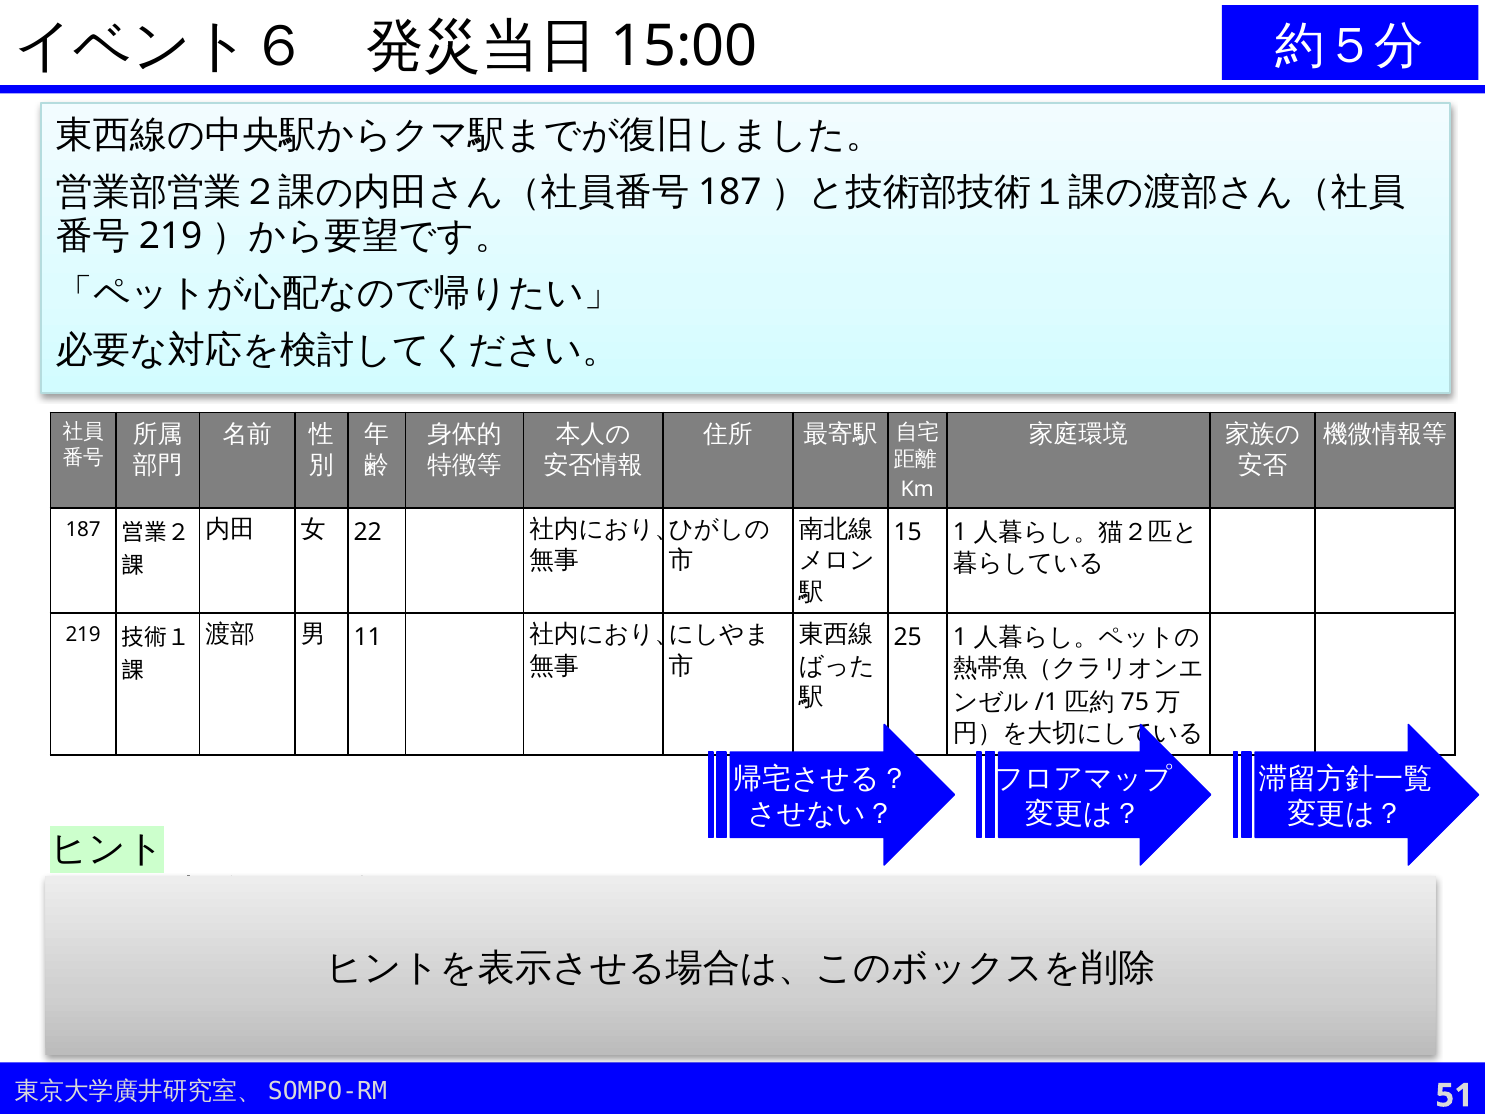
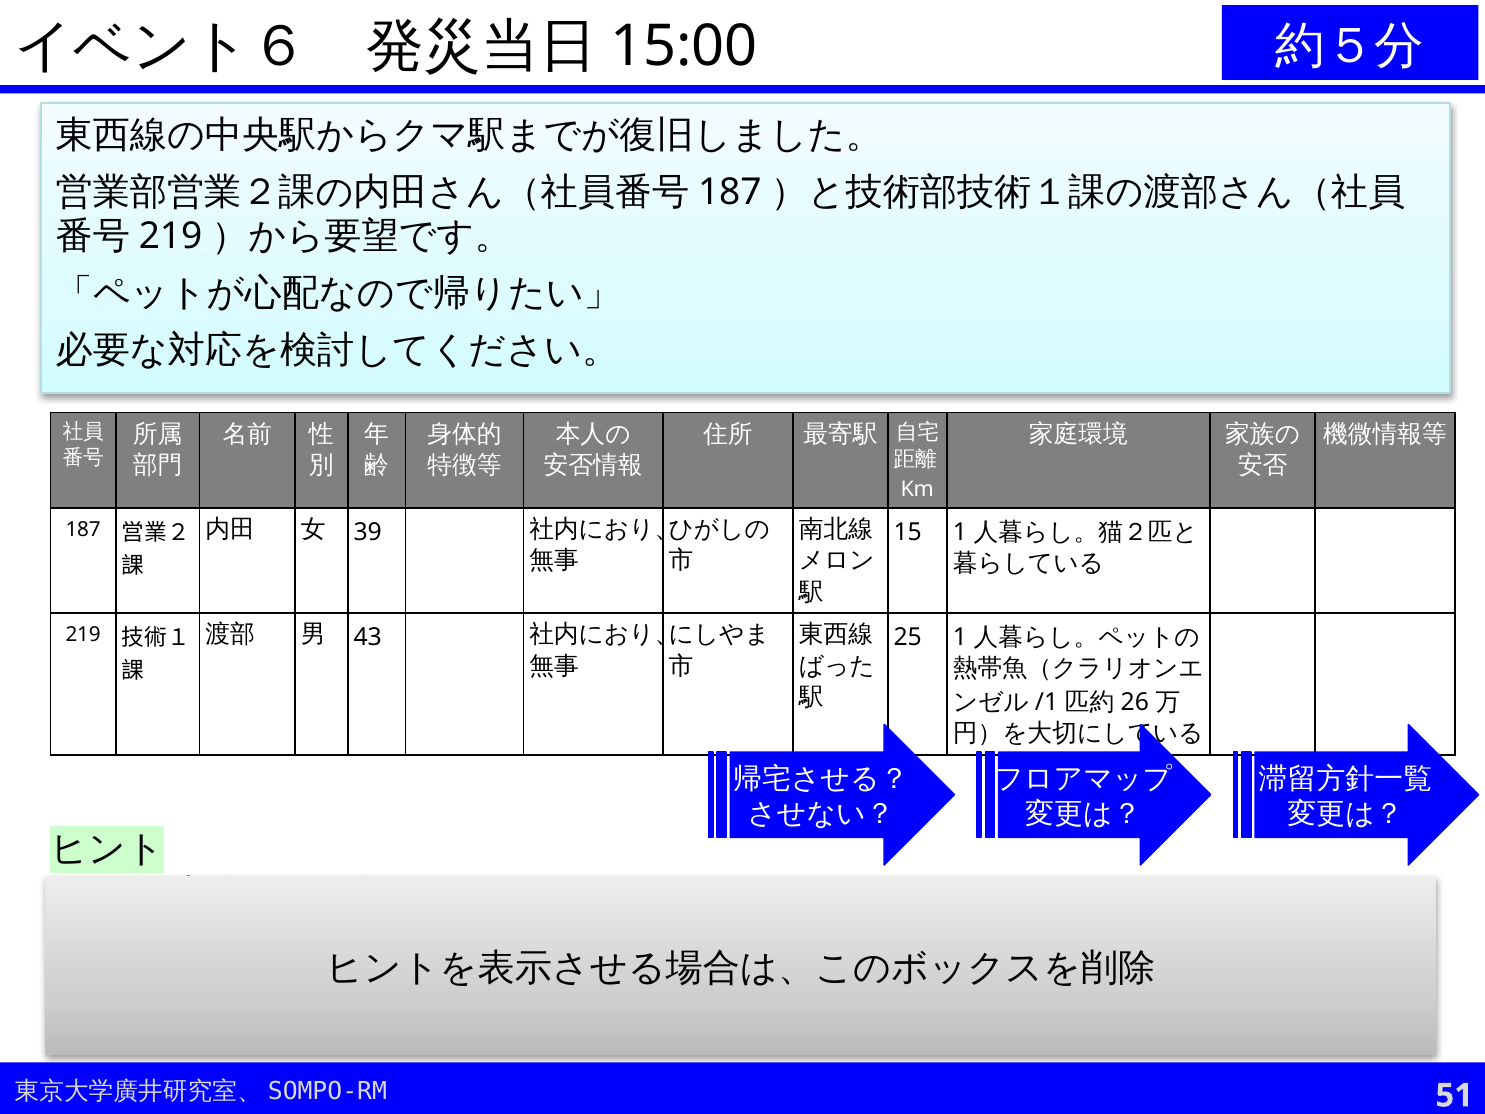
22: 22 -> 39
11: 11 -> 43
75: 75 -> 26
